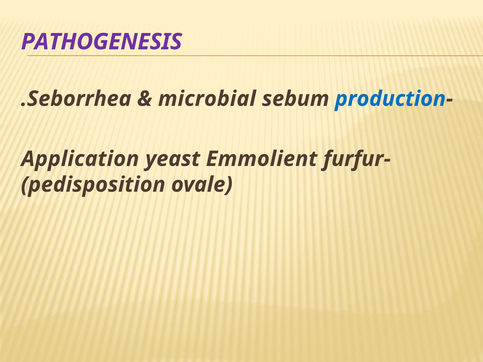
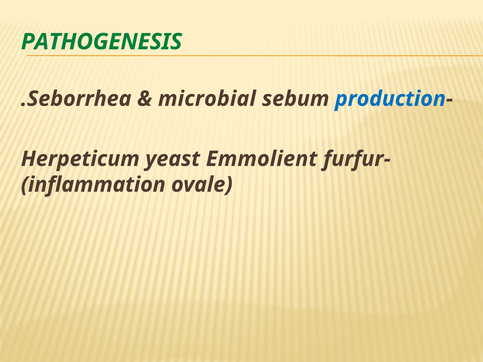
PATHOGENESIS colour: purple -> green
Application: Application -> Herpeticum
pedisposition: pedisposition -> inflammation
